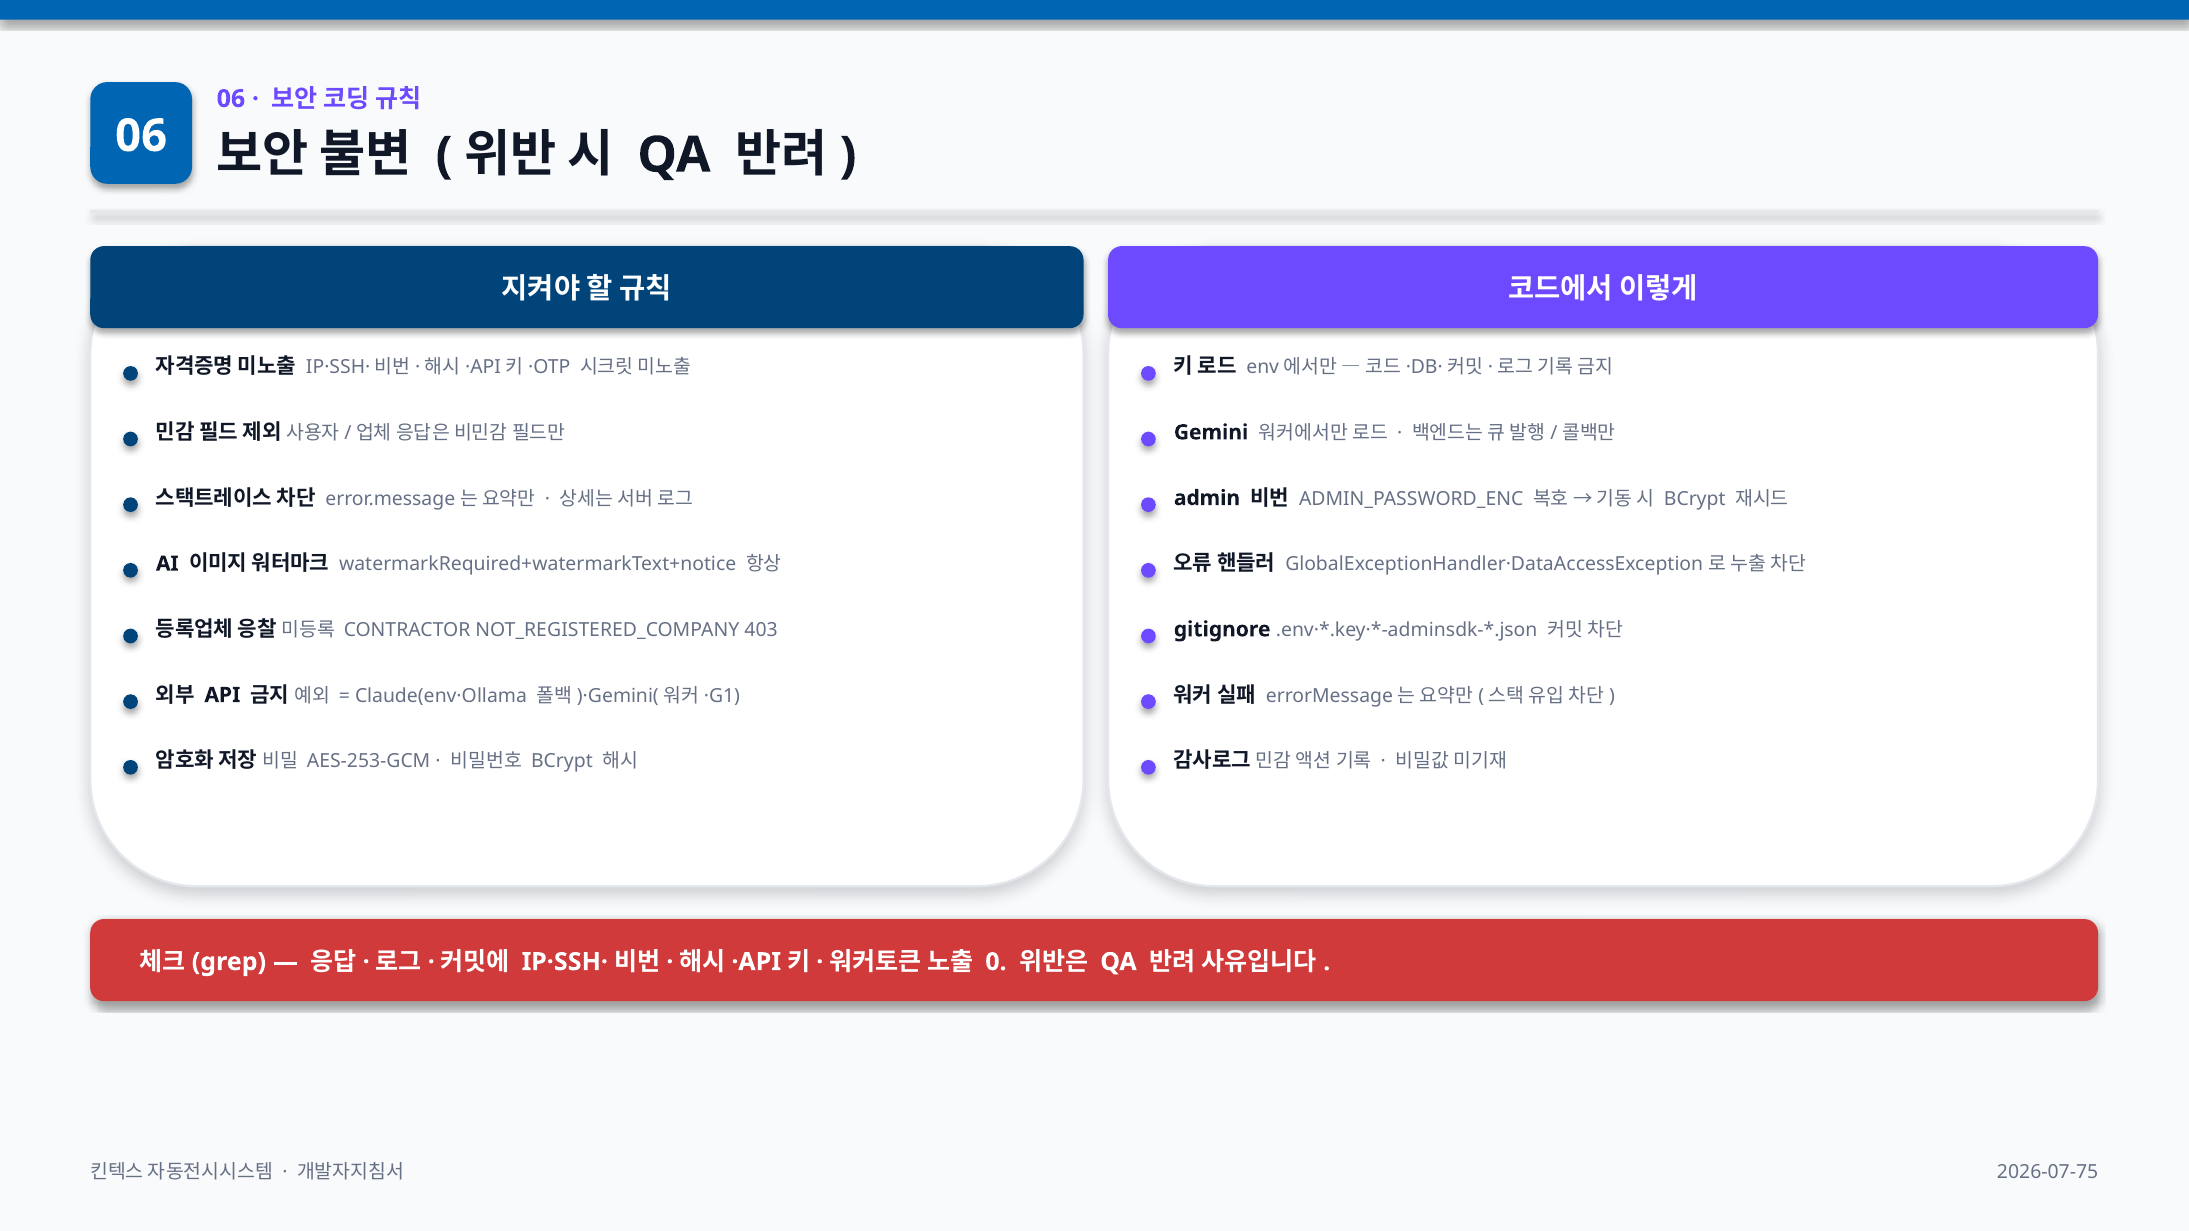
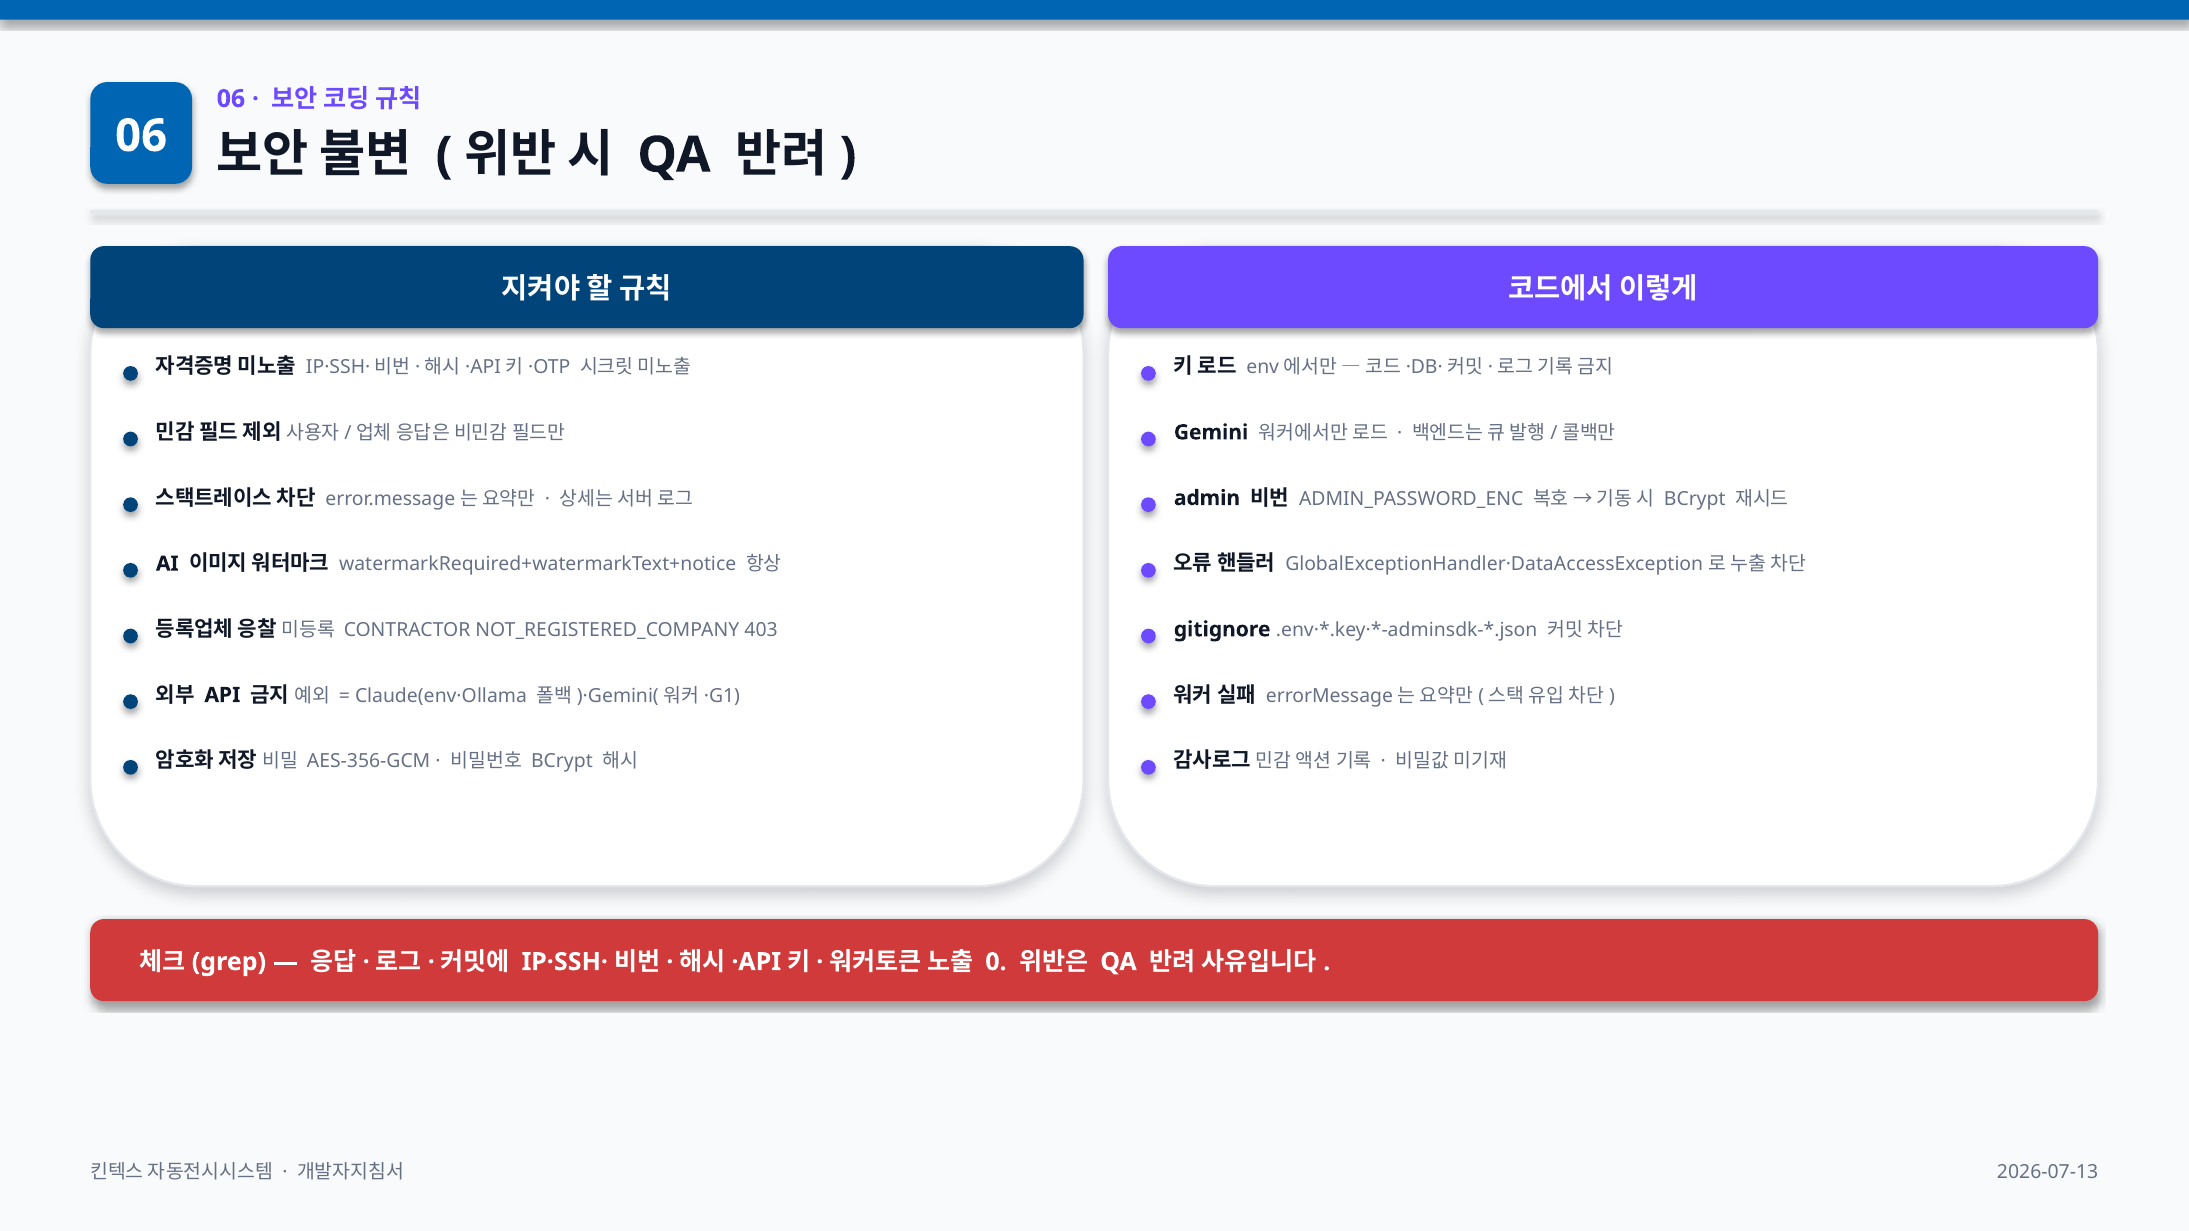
AES-253-GCM: AES-253-GCM -> AES-356-GCM
2026-07-75: 2026-07-75 -> 2026-07-13
